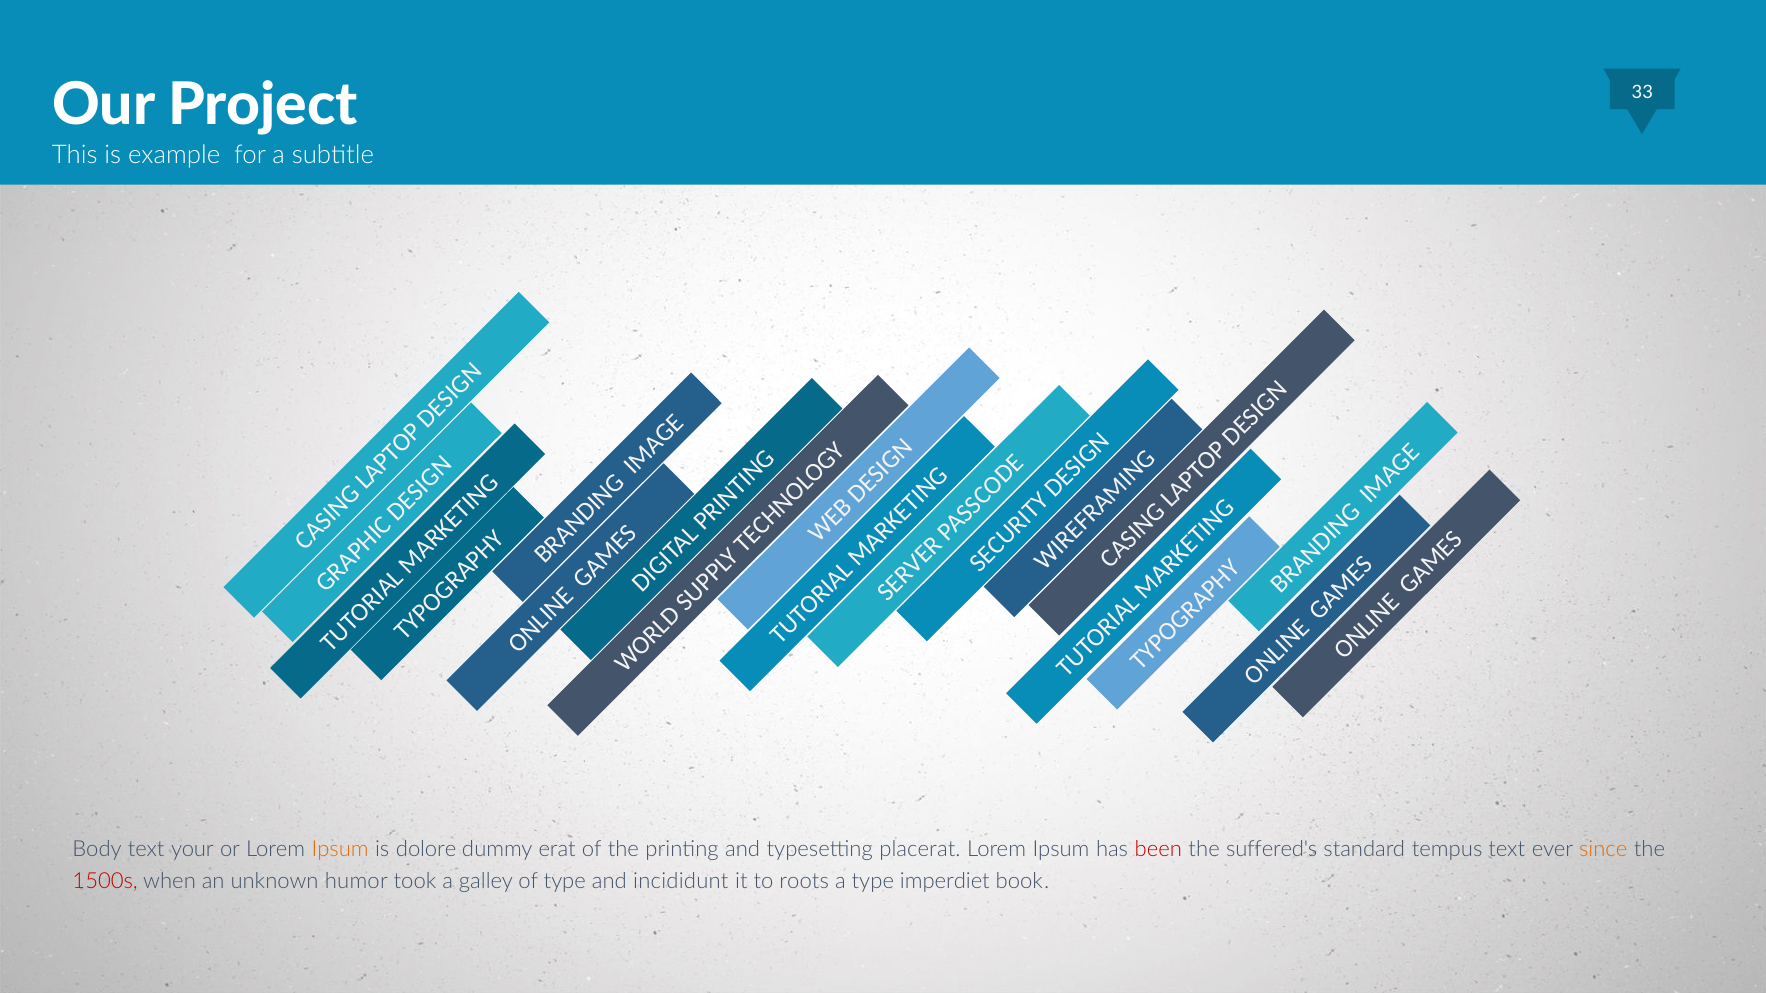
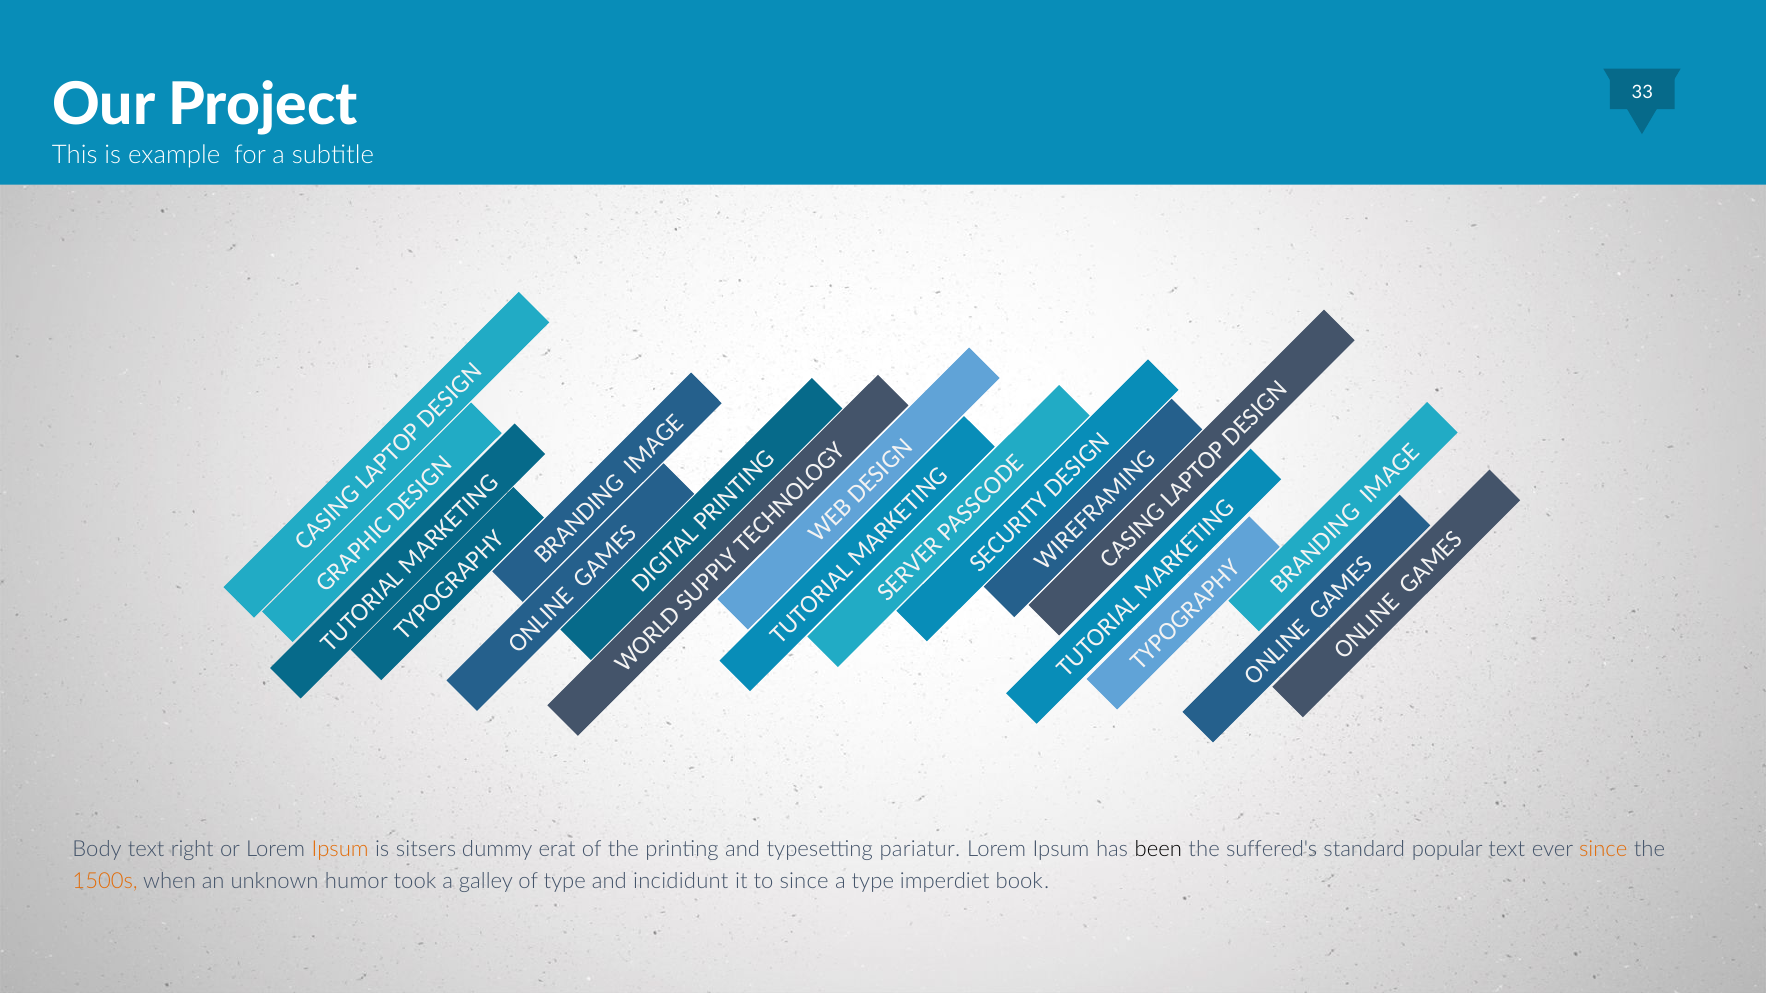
your: your -> right
dolore: dolore -> sitsers
placerat: placerat -> pariatur
been colour: red -> black
tempus: tempus -> popular
1500s colour: red -> orange
to roots: roots -> since
